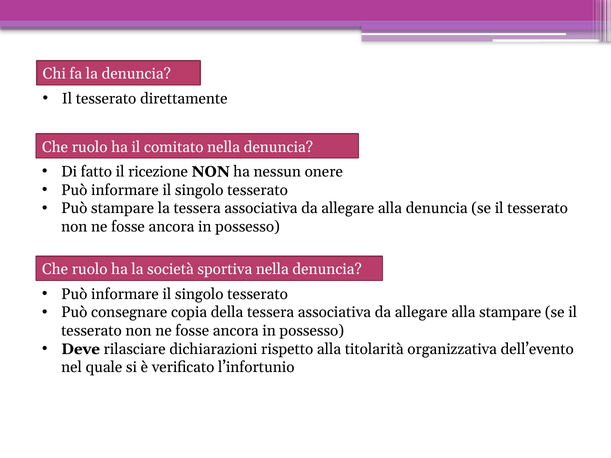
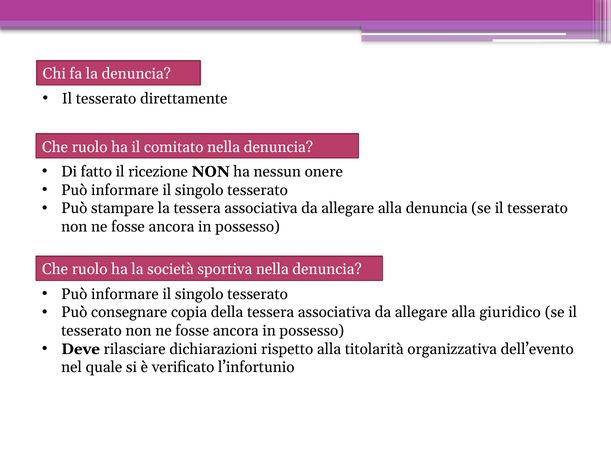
alla stampare: stampare -> giuridico
